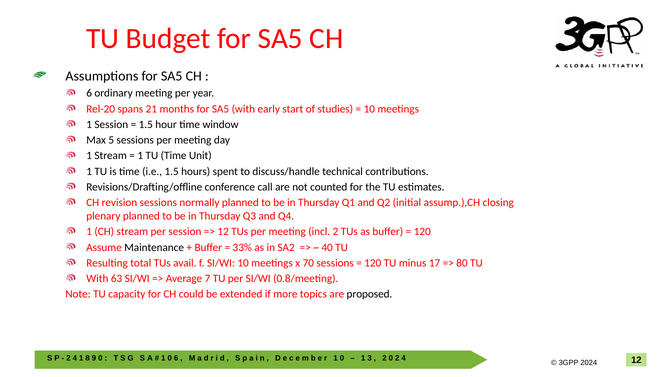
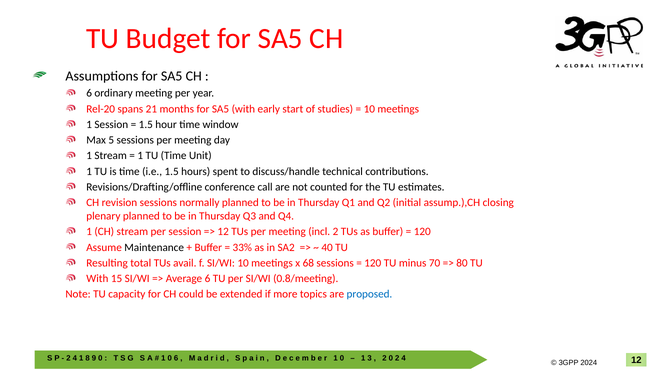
70: 70 -> 68
17: 17 -> 70
63: 63 -> 15
Average 7: 7 -> 6
proposed colour: black -> blue
